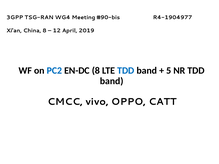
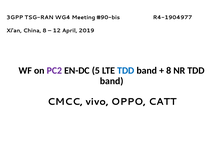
PC2 colour: blue -> purple
EN-DC 8: 8 -> 5
5 at (169, 71): 5 -> 8
